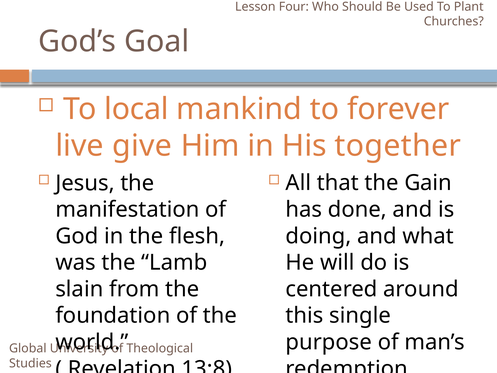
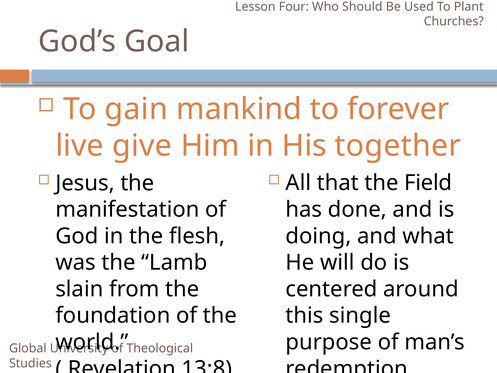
local: local -> gain
Gain: Gain -> Field
